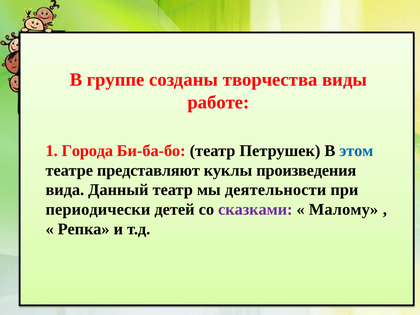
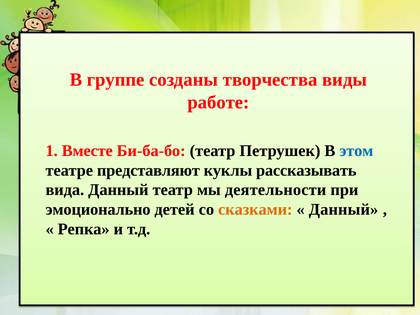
Города: Города -> Вместе
произведения: произведения -> рассказывать
периодически: периодически -> эмоционально
сказками colour: purple -> orange
Малому at (344, 210): Малому -> Данный
